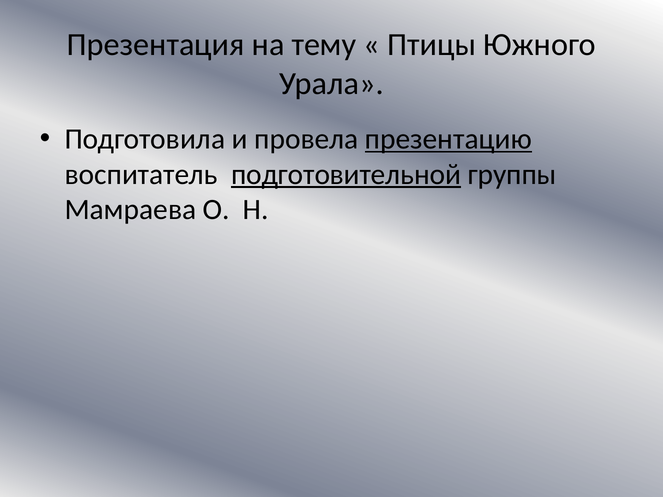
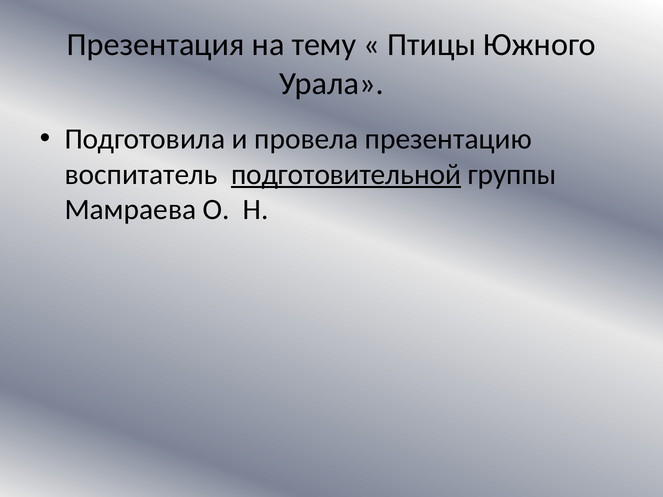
презентацию underline: present -> none
